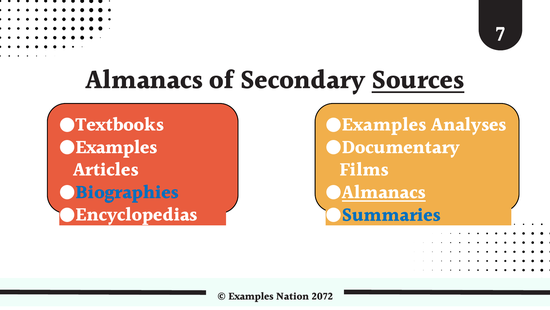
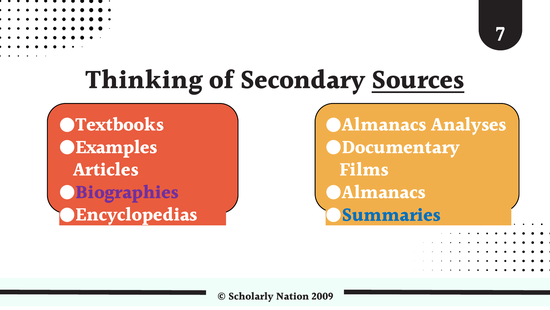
Almanacs at (144, 81): Almanacs -> Thinking
Examples at (384, 125): Examples -> Almanacs
Biographies colour: blue -> purple
Almanacs at (384, 193) underline: present -> none
Examples at (251, 296): Examples -> Scholarly
2072: 2072 -> 2009
